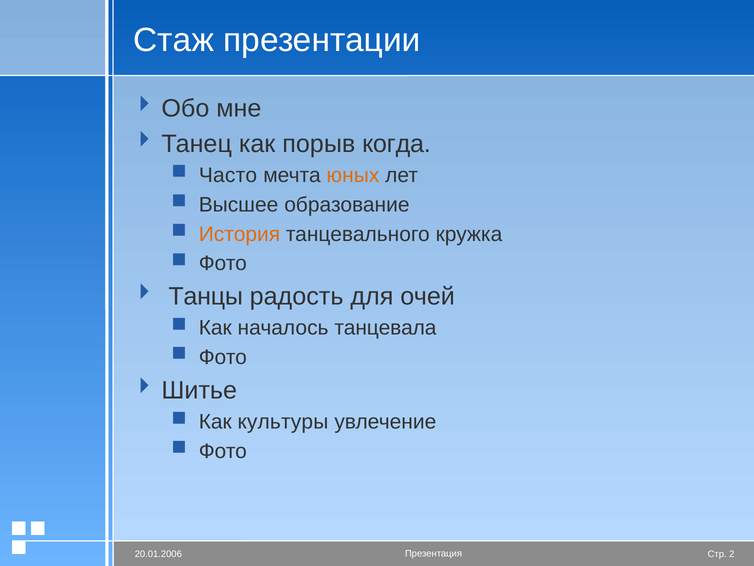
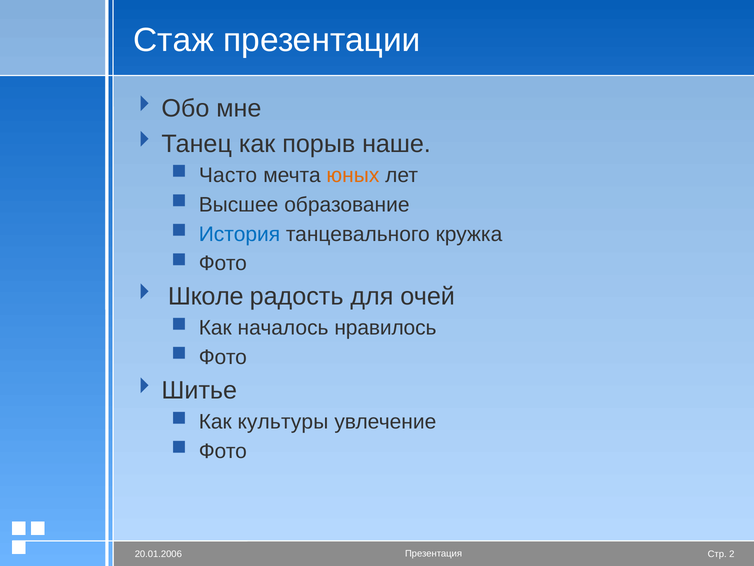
когда: когда -> наше
История colour: orange -> blue
Танцы: Танцы -> Школе
танцевала: танцевала -> нравилось
